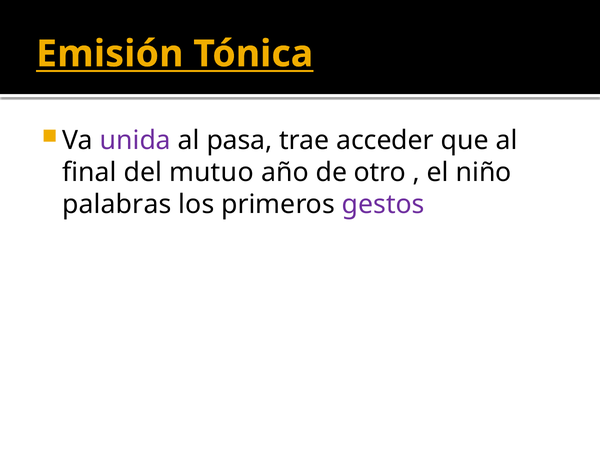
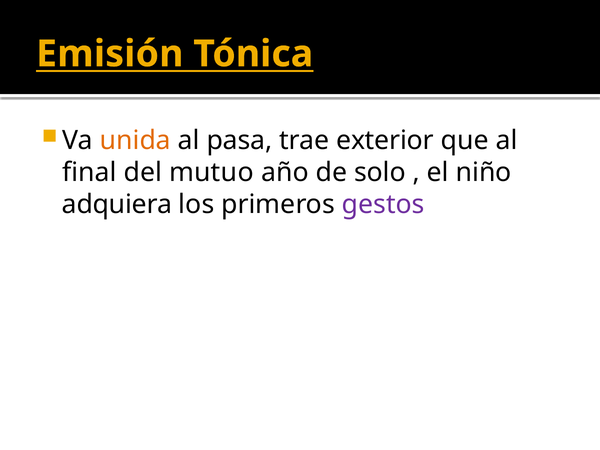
unida colour: purple -> orange
acceder: acceder -> exterior
otro: otro -> solo
palabras: palabras -> adquiera
